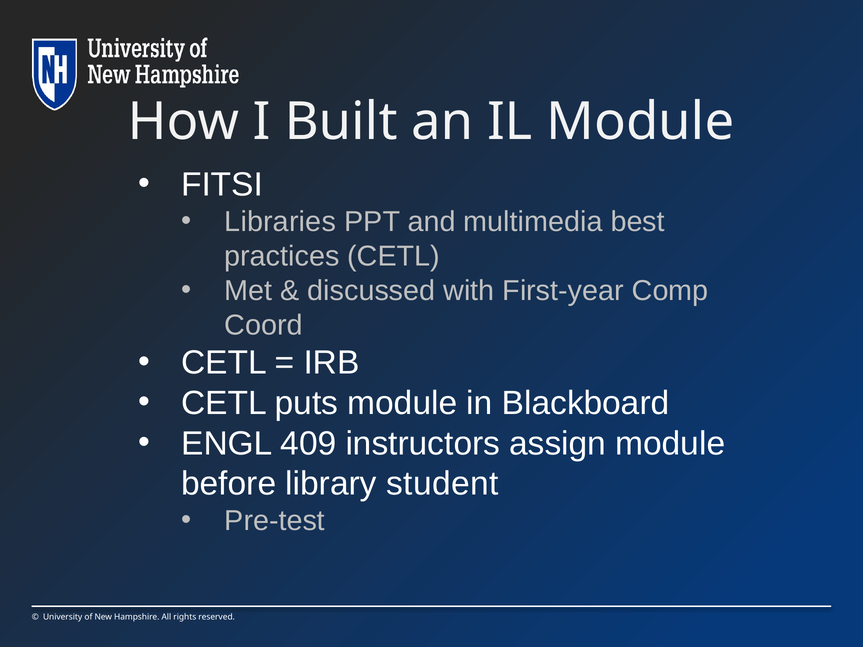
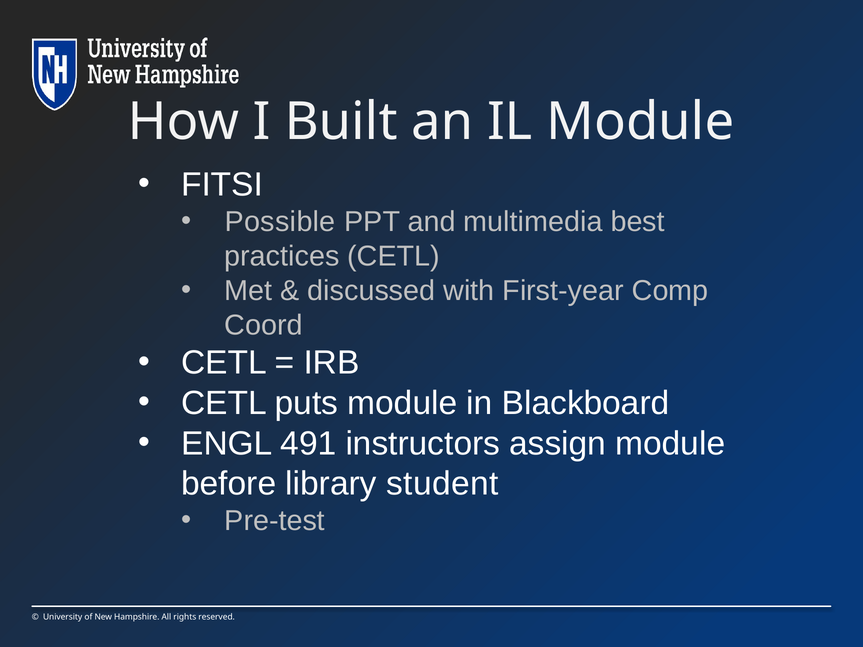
Libraries: Libraries -> Possible
409: 409 -> 491
